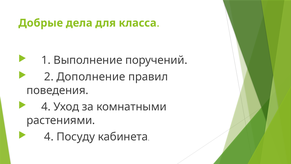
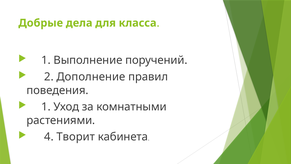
4 at (46, 107): 4 -> 1
Посуду: Посуду -> Творит
